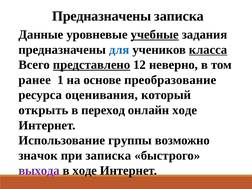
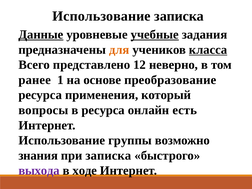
Предназначены at (102, 16): Предназначены -> Использование
Данные underline: none -> present
для colour: blue -> orange
представлено underline: present -> none
оценивания: оценивания -> применения
открыть: открыть -> вопросы
в переход: переход -> ресурса
онлайн ходе: ходе -> есть
значок: значок -> знания
